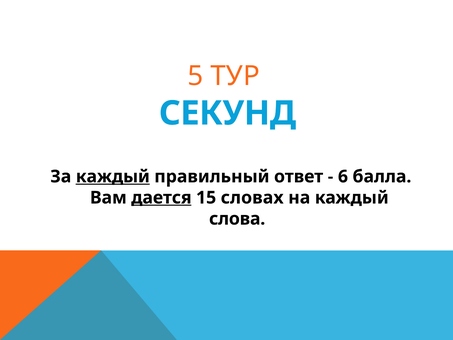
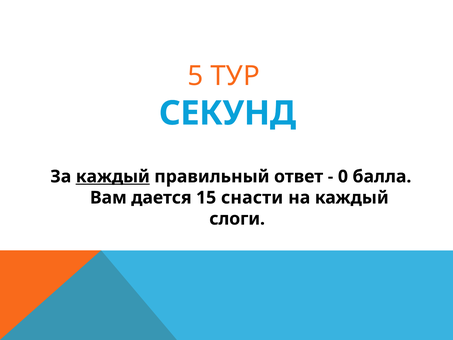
6: 6 -> 0
дается underline: present -> none
словах: словах -> снасти
слова: слова -> слоги
